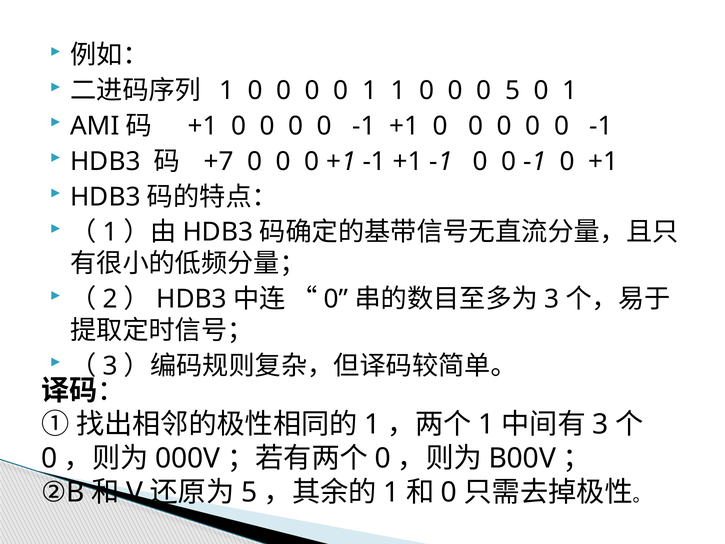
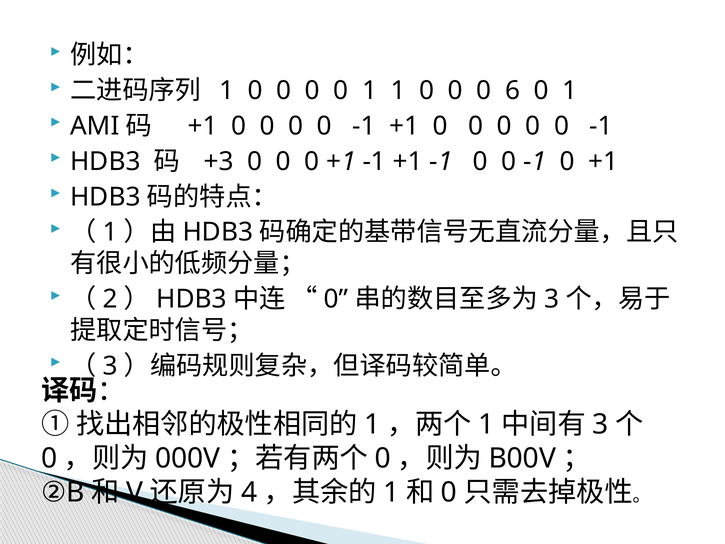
0 5: 5 -> 6
+7: +7 -> +3
5 at (249, 492): 5 -> 4
